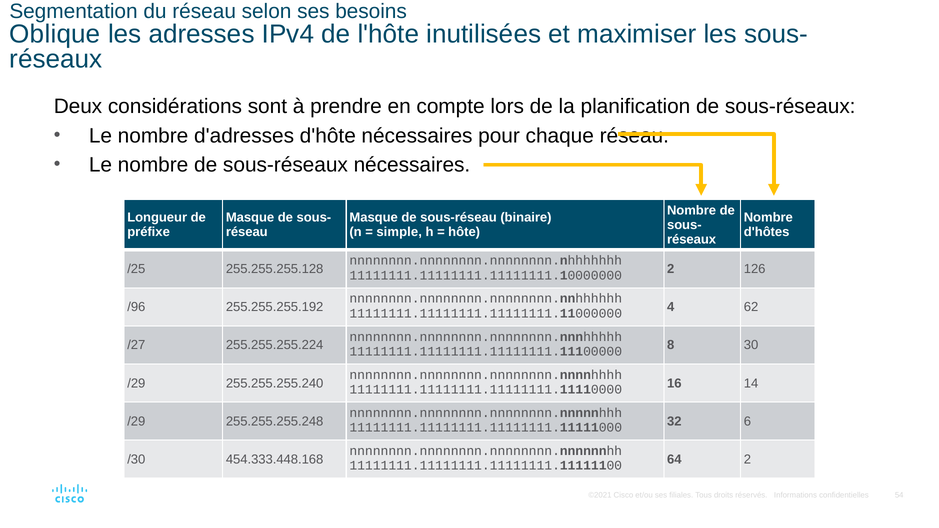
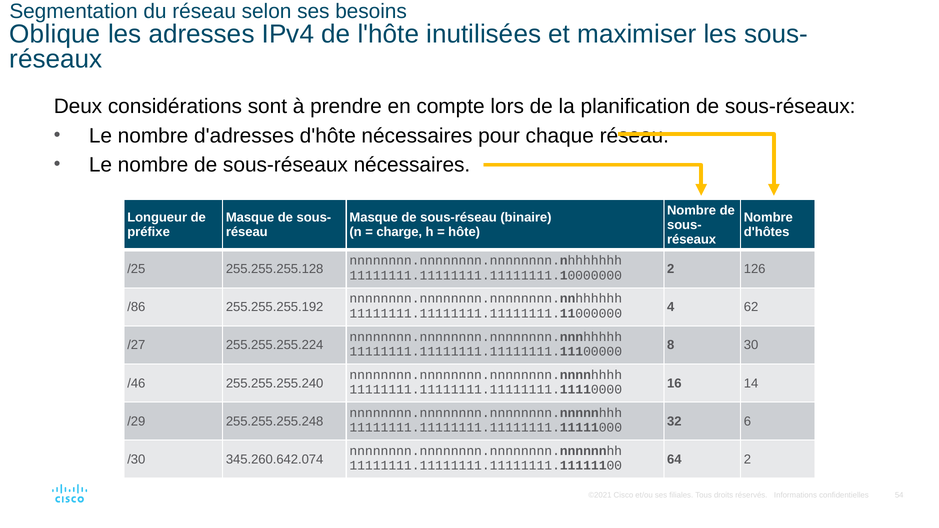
simple: simple -> charge
/96: /96 -> /86
/29 at (136, 383): /29 -> /46
454.333.448.168: 454.333.448.168 -> 345.260.642.074
